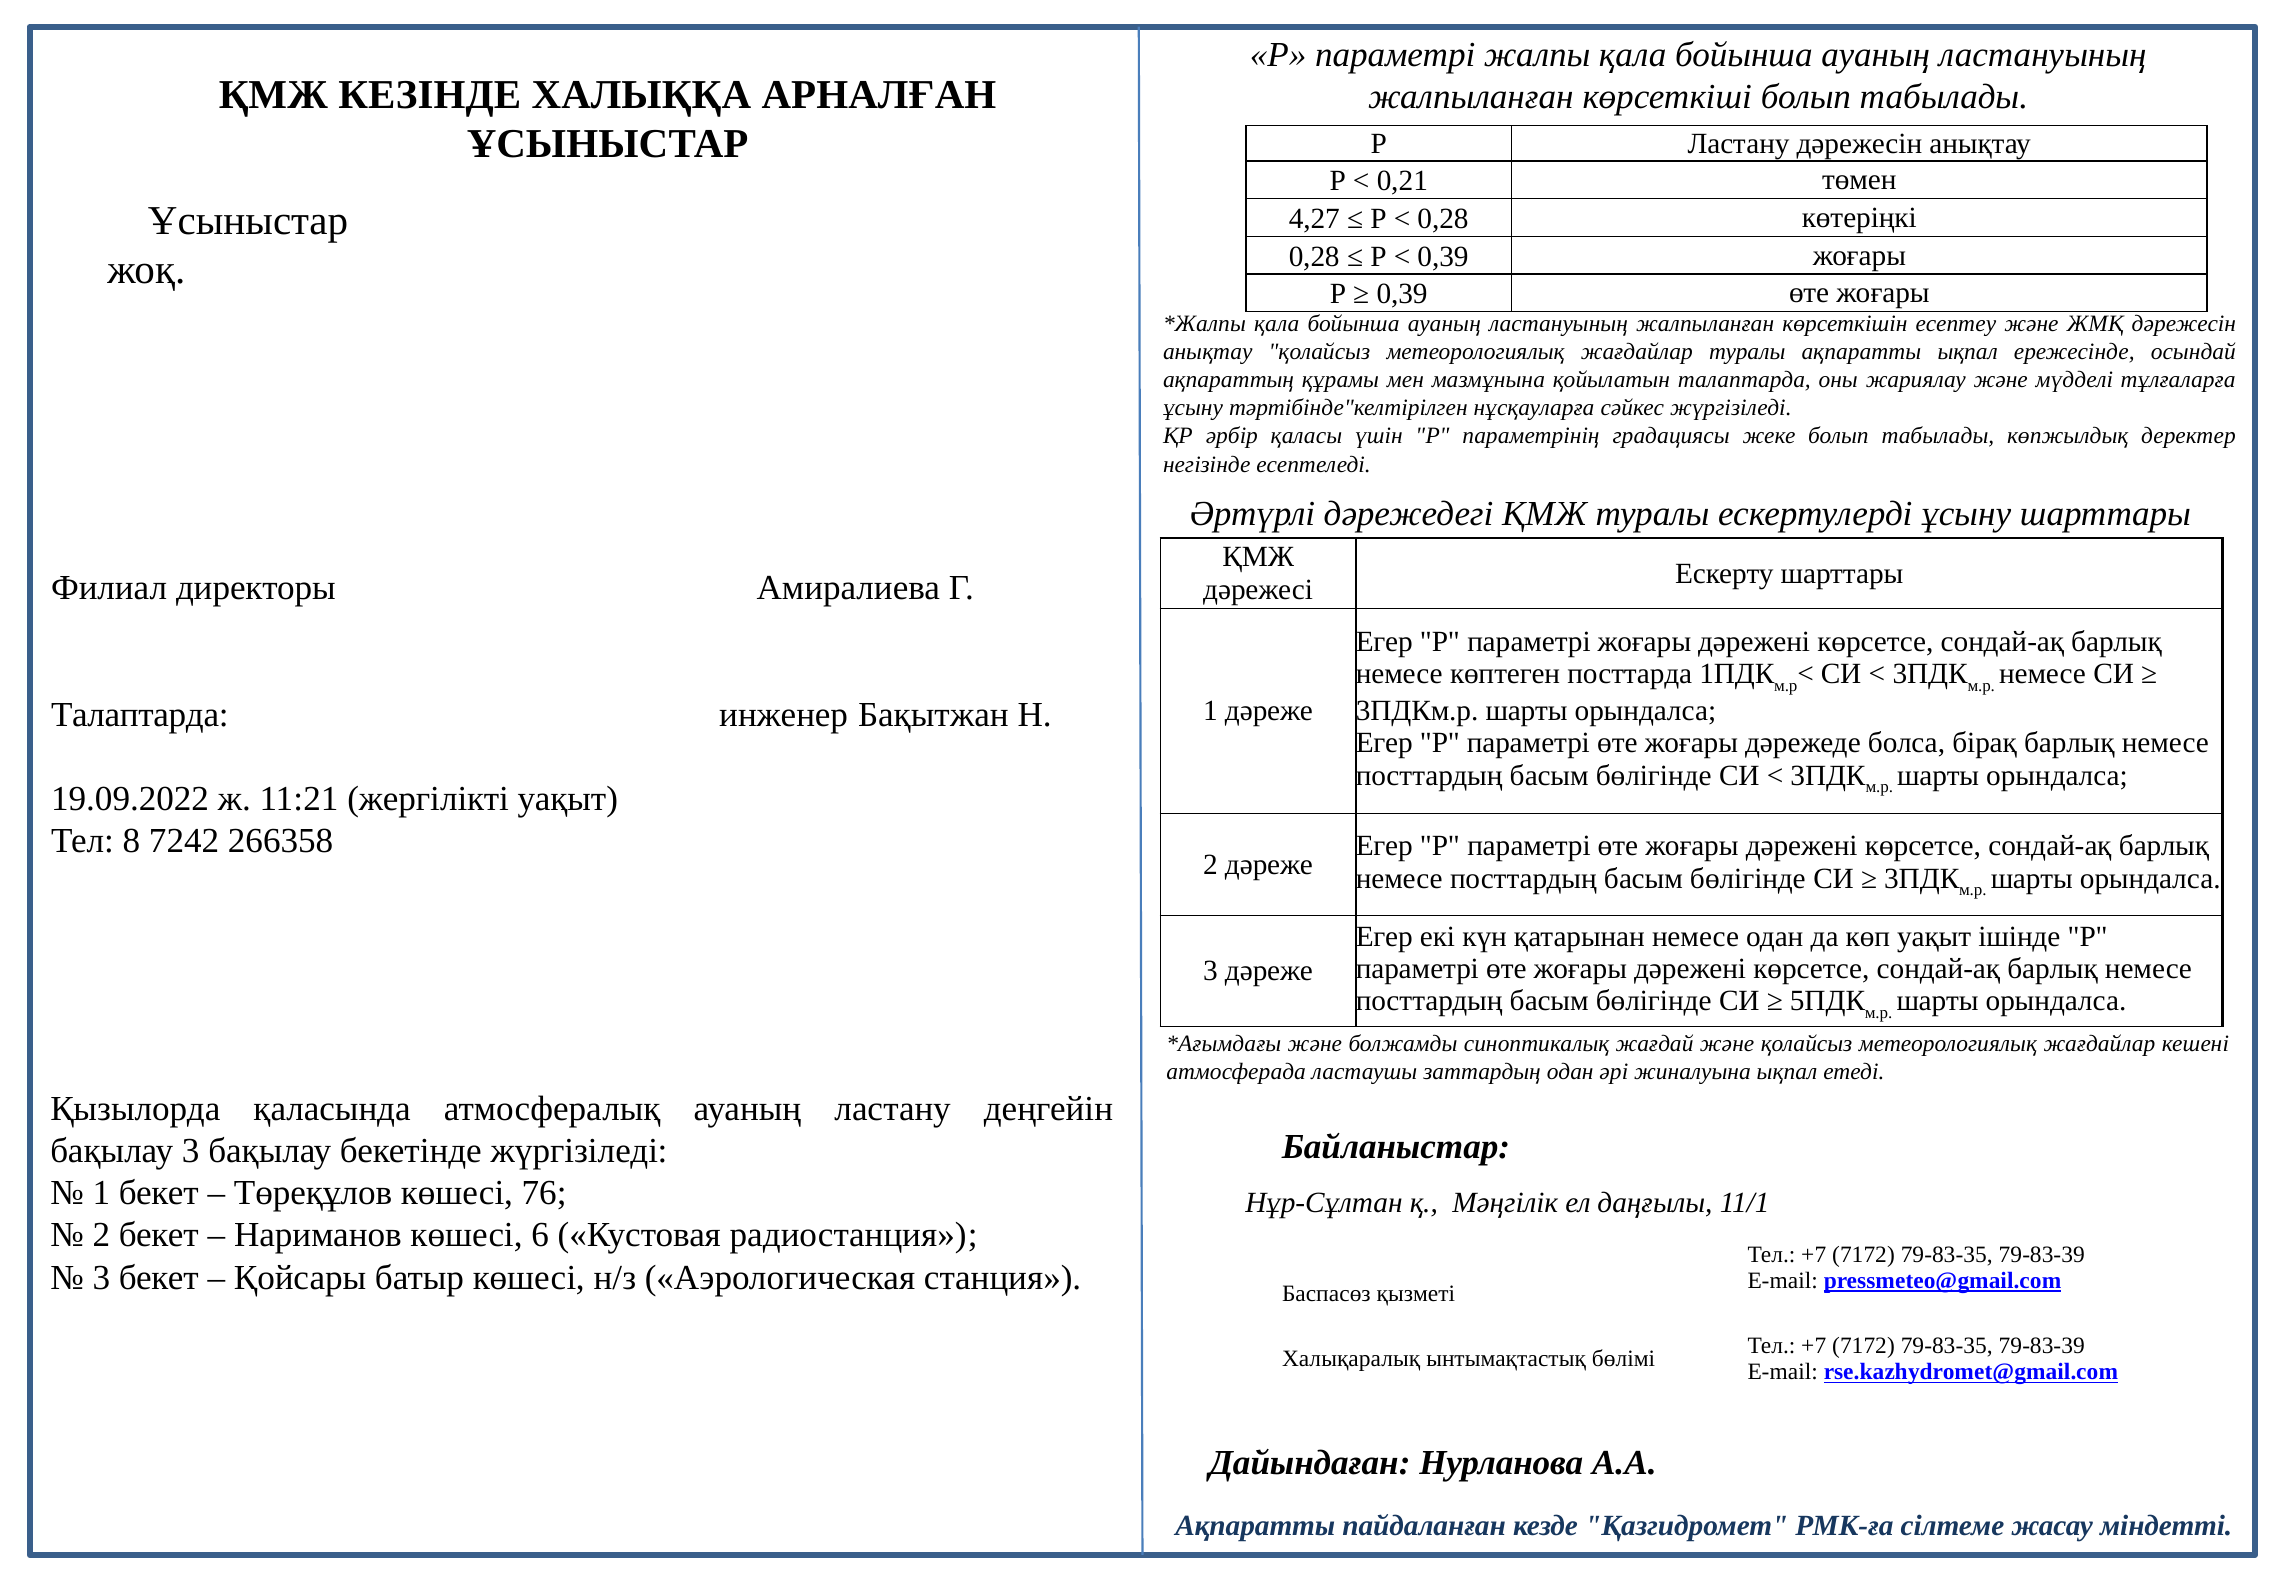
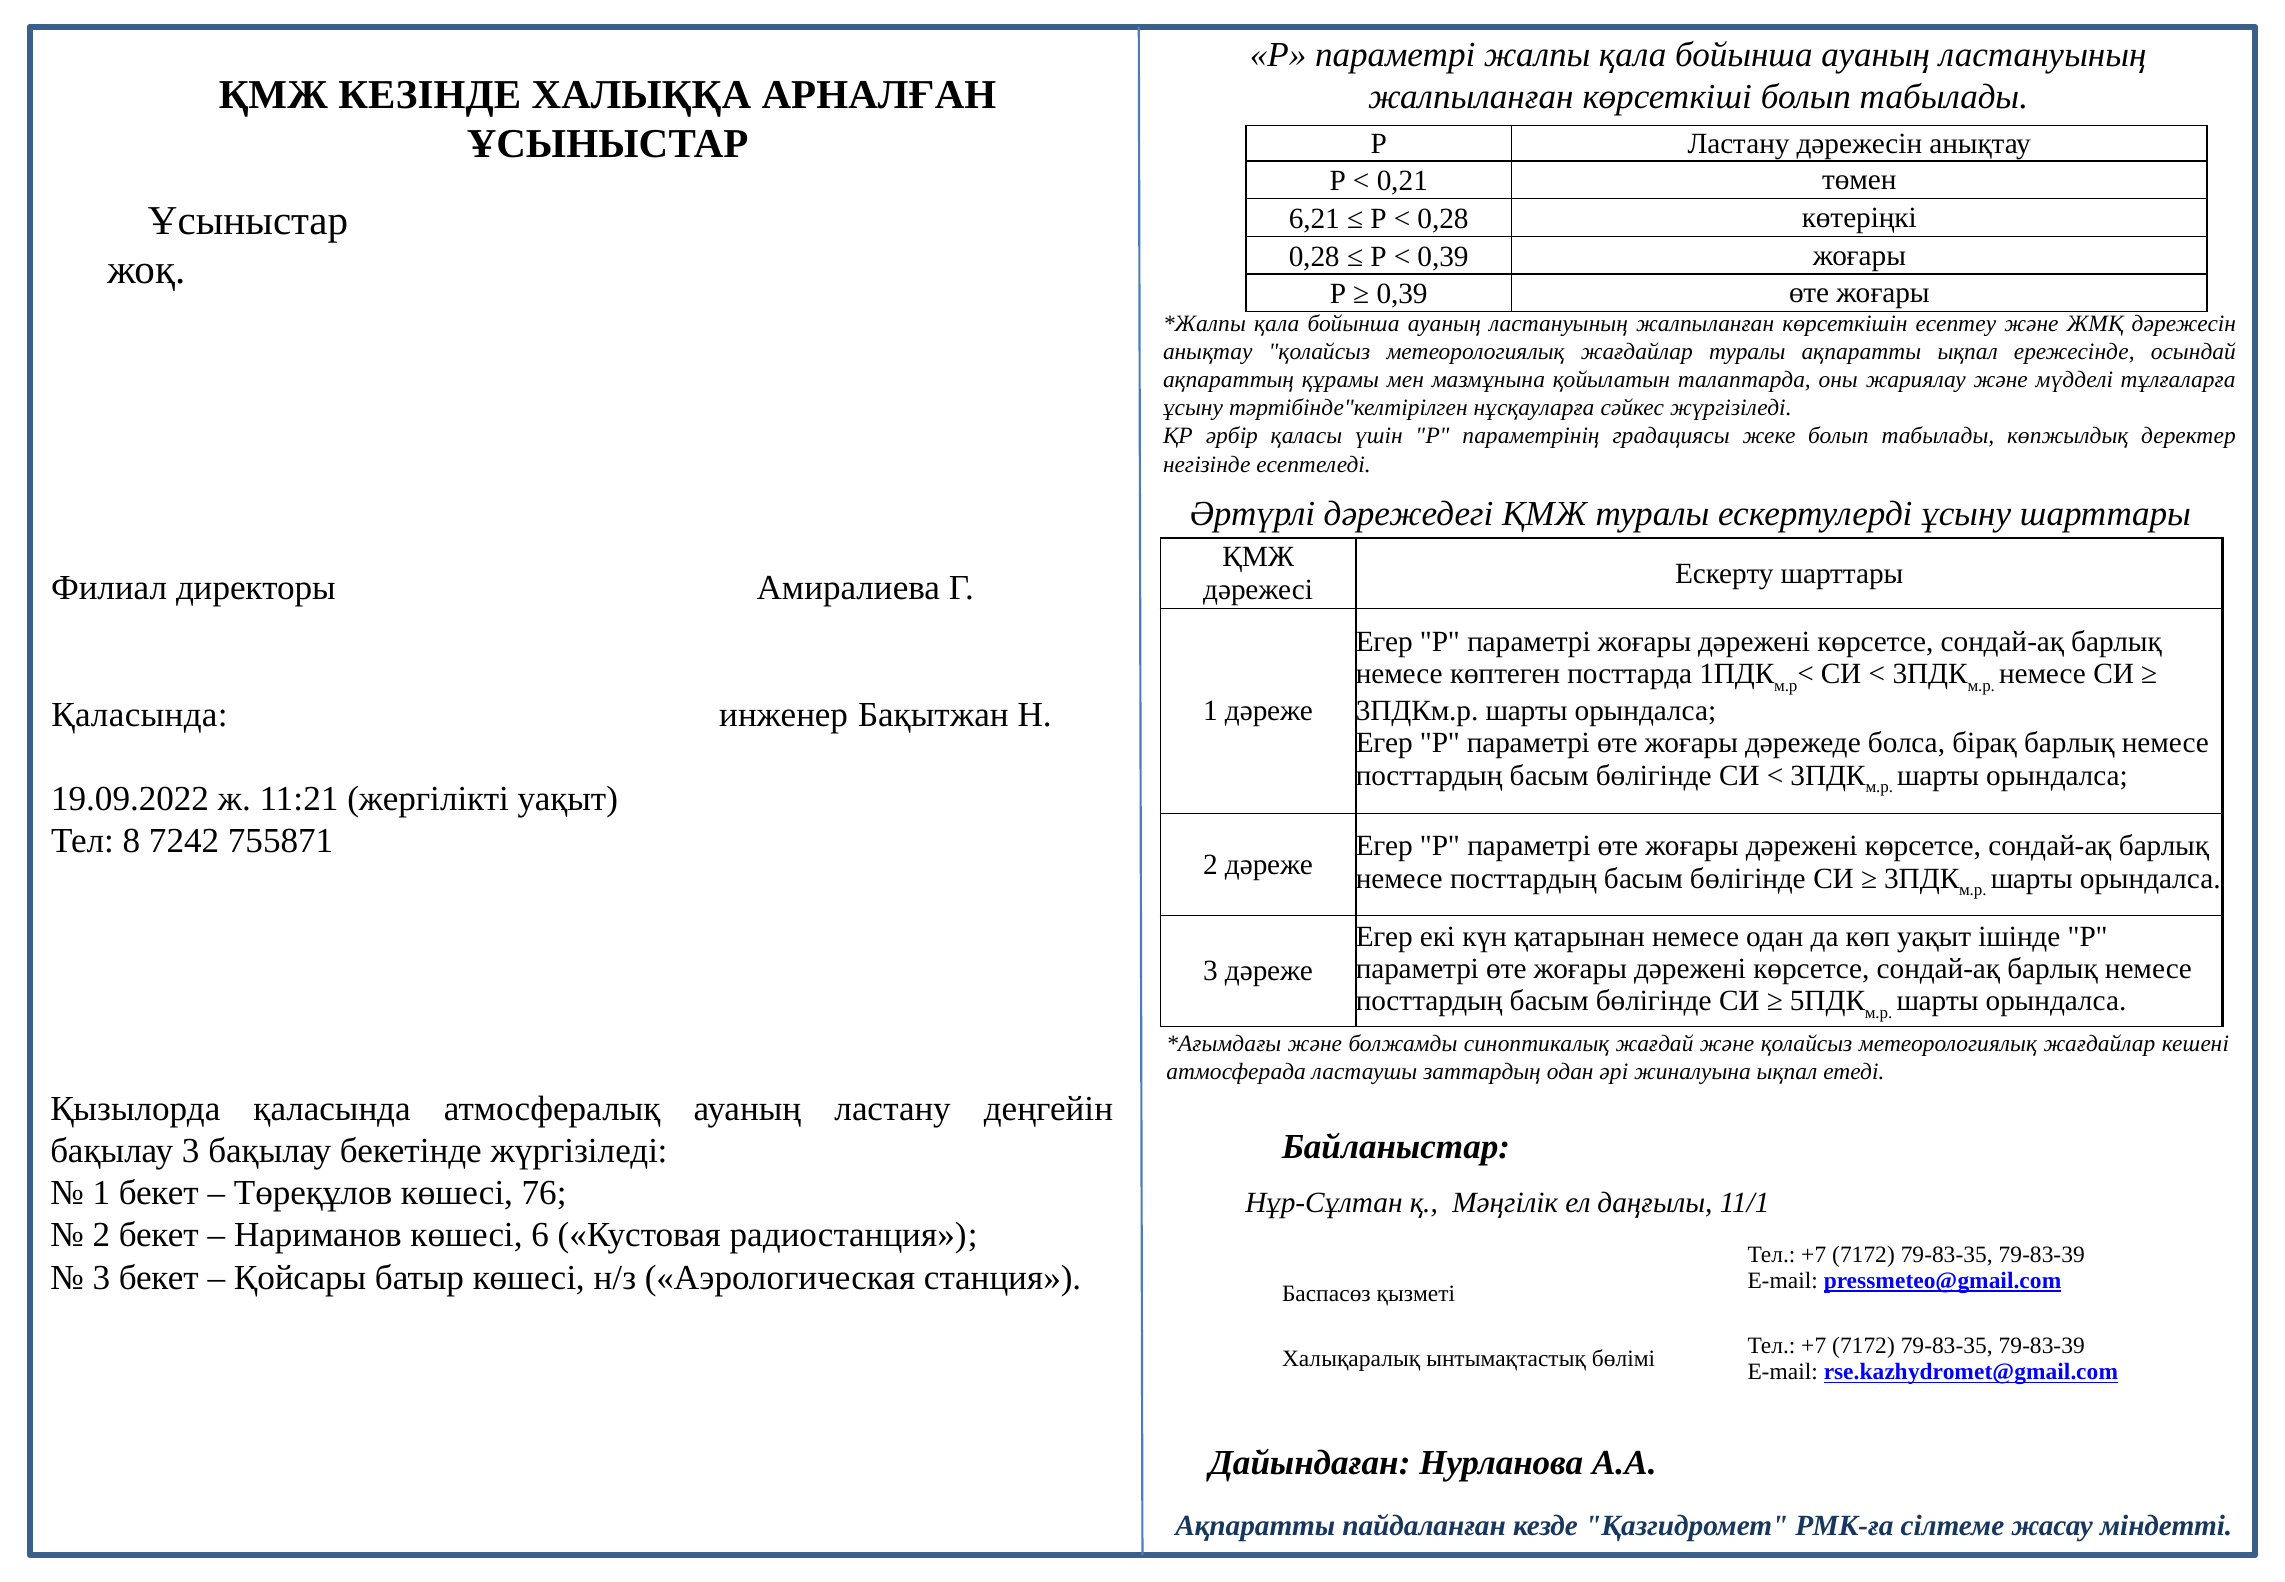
4,27: 4,27 -> 6,21
Талаптарда at (140, 715): Талаптарда -> Қаласында
266358: 266358 -> 755871
